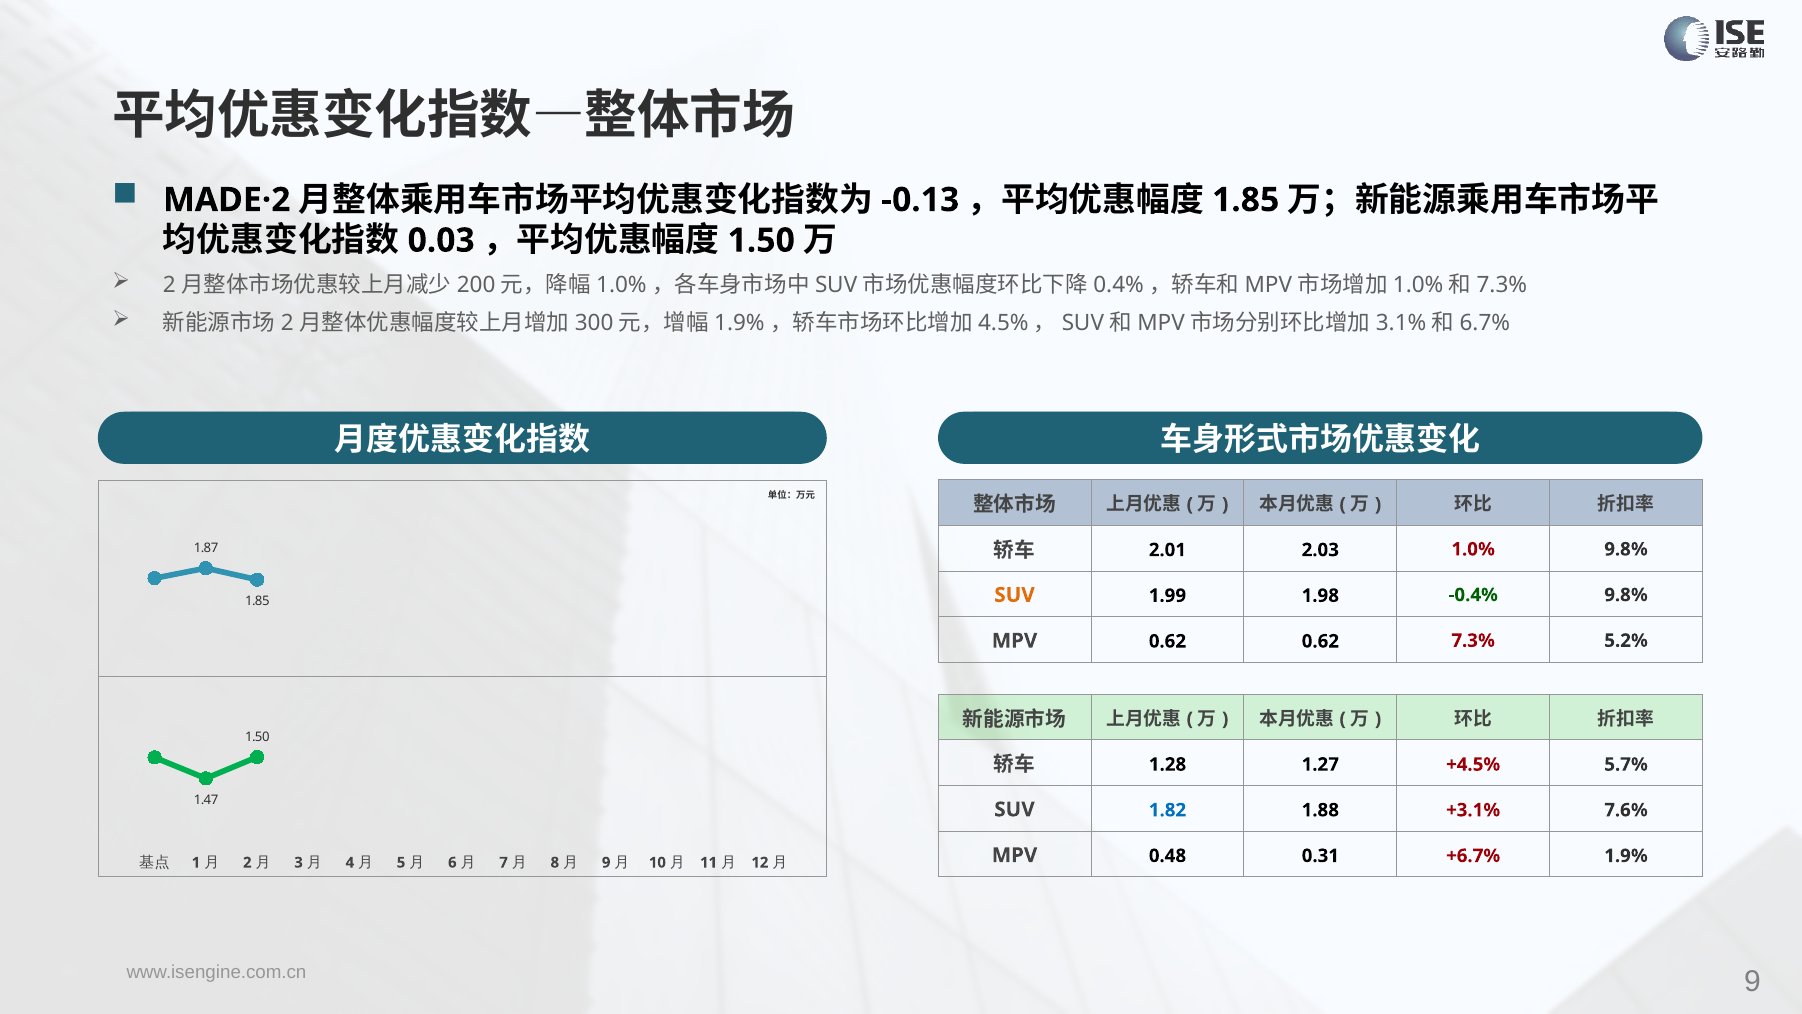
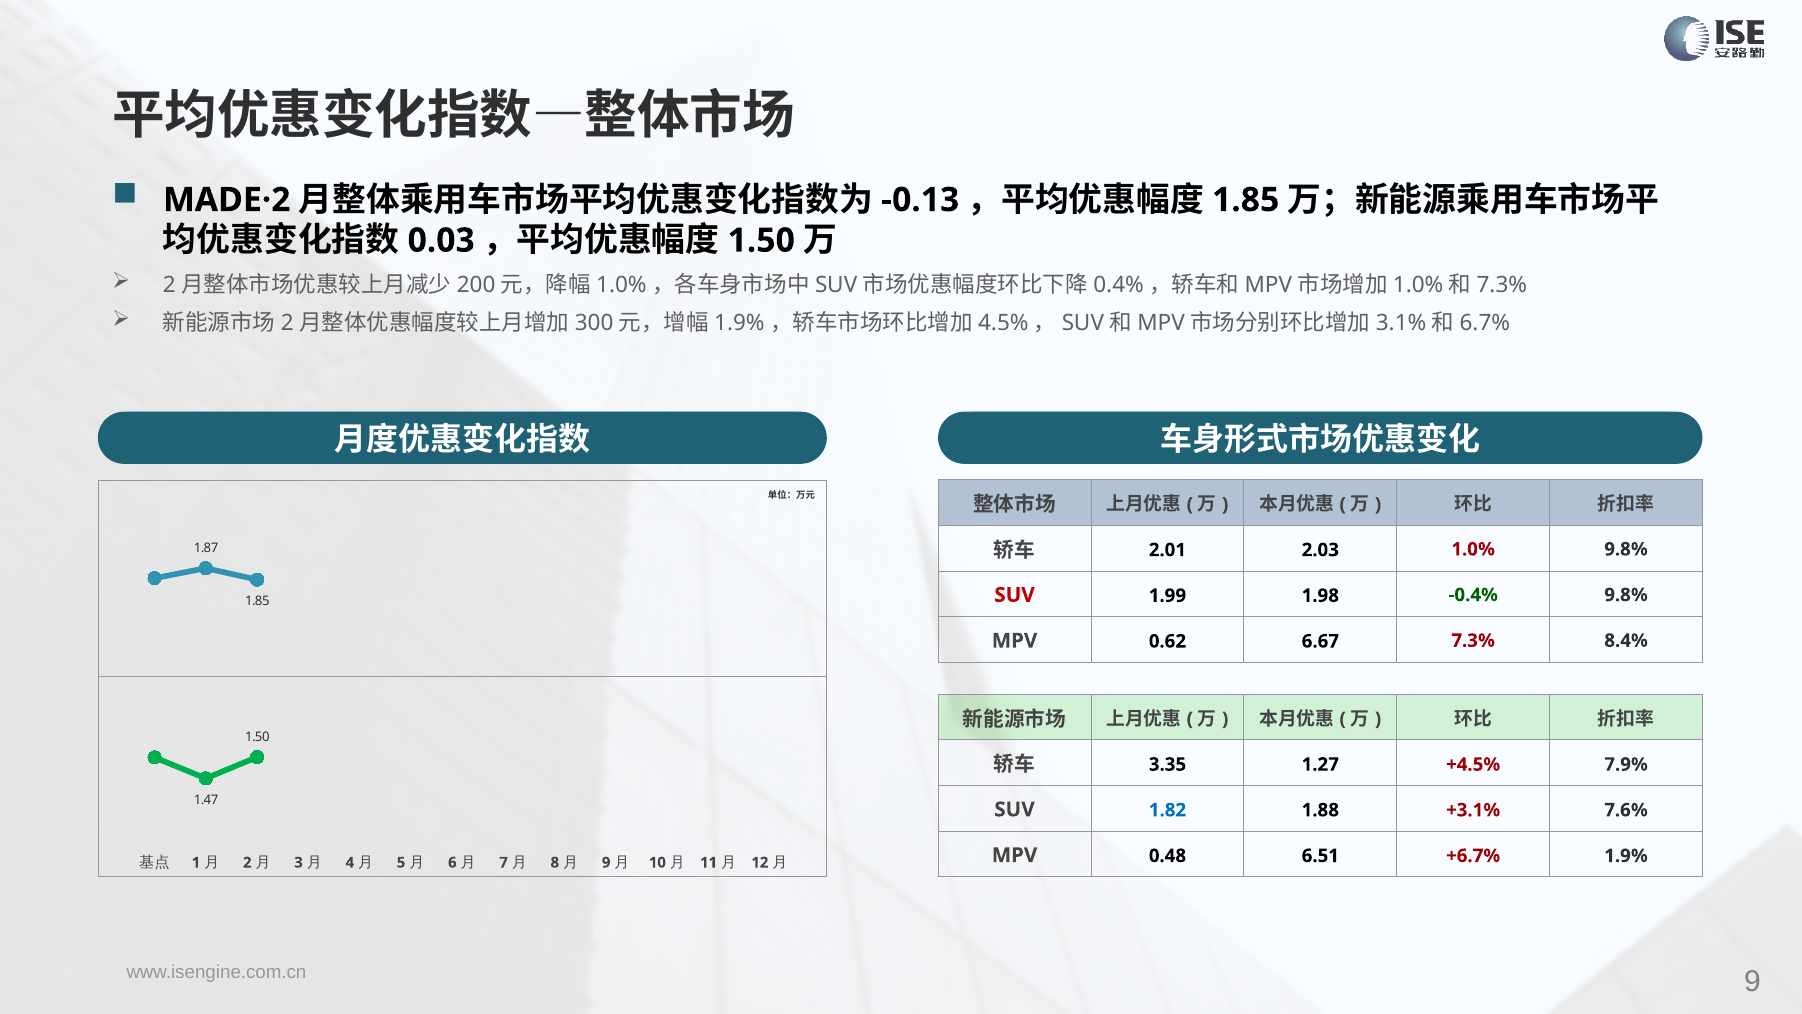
SUV at (1015, 595) colour: orange -> red
0.62 0.62: 0.62 -> 6.67
5.2%: 5.2% -> 8.4%
1.28: 1.28 -> 3.35
5.7%: 5.7% -> 7.9%
0.31: 0.31 -> 6.51
